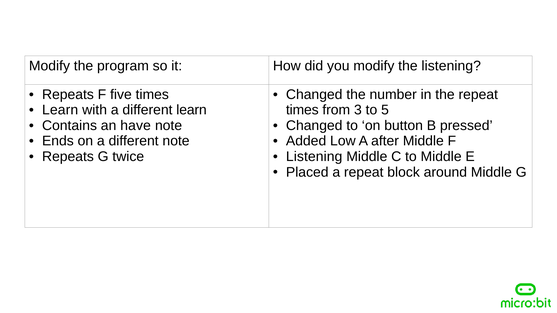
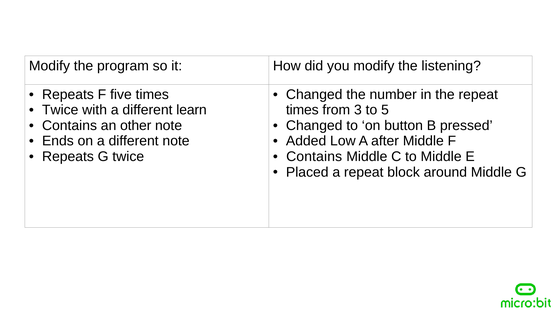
Learn at (60, 110): Learn -> Twice
have: have -> other
Listening at (314, 157): Listening -> Contains
